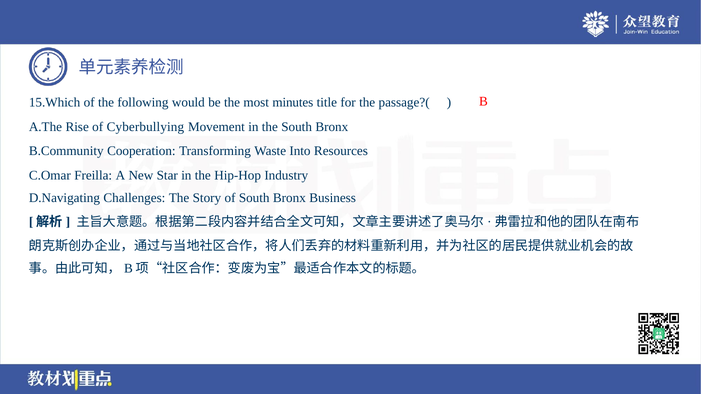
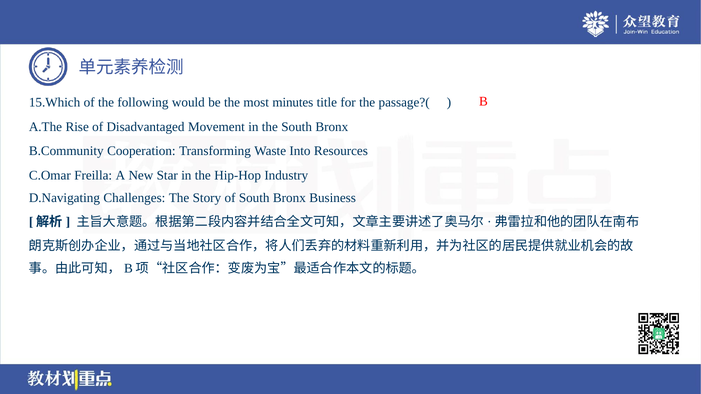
Cyberbullying: Cyberbullying -> Disadvantaged
